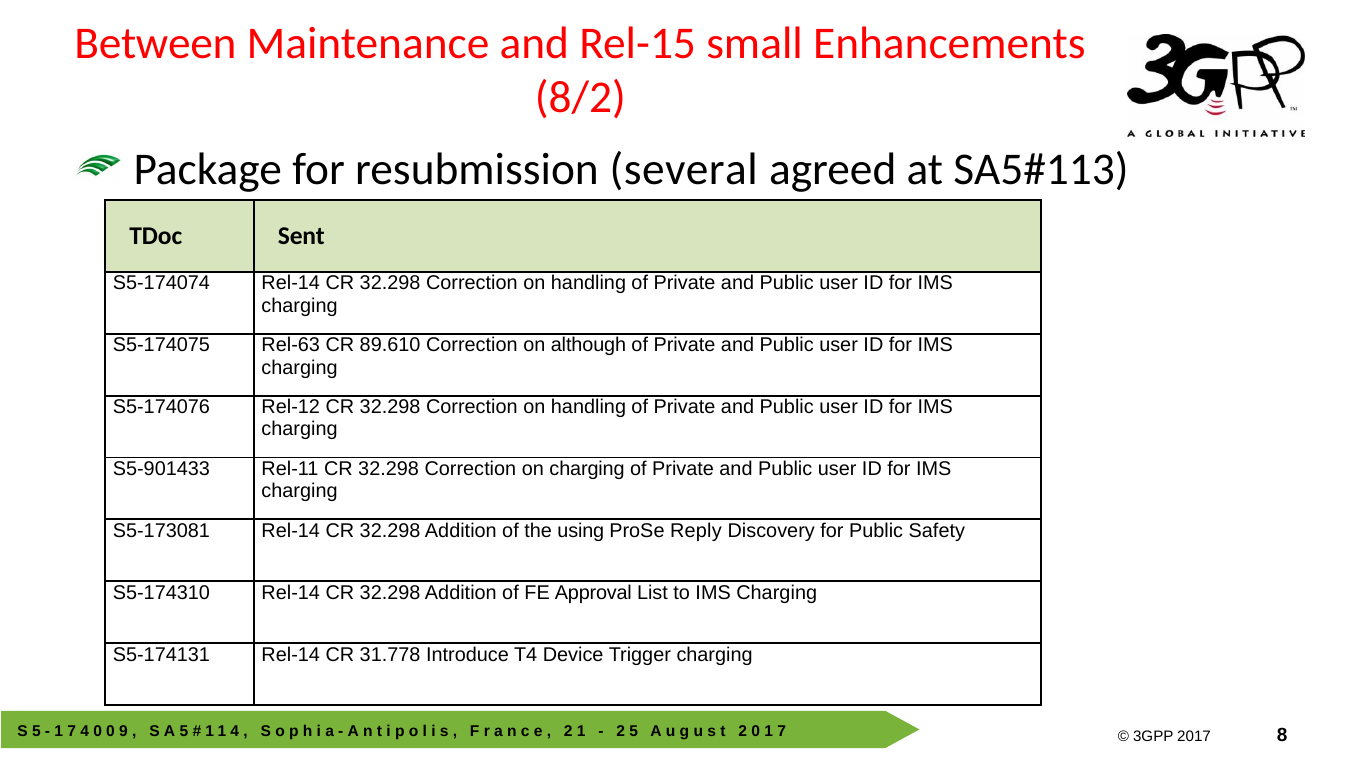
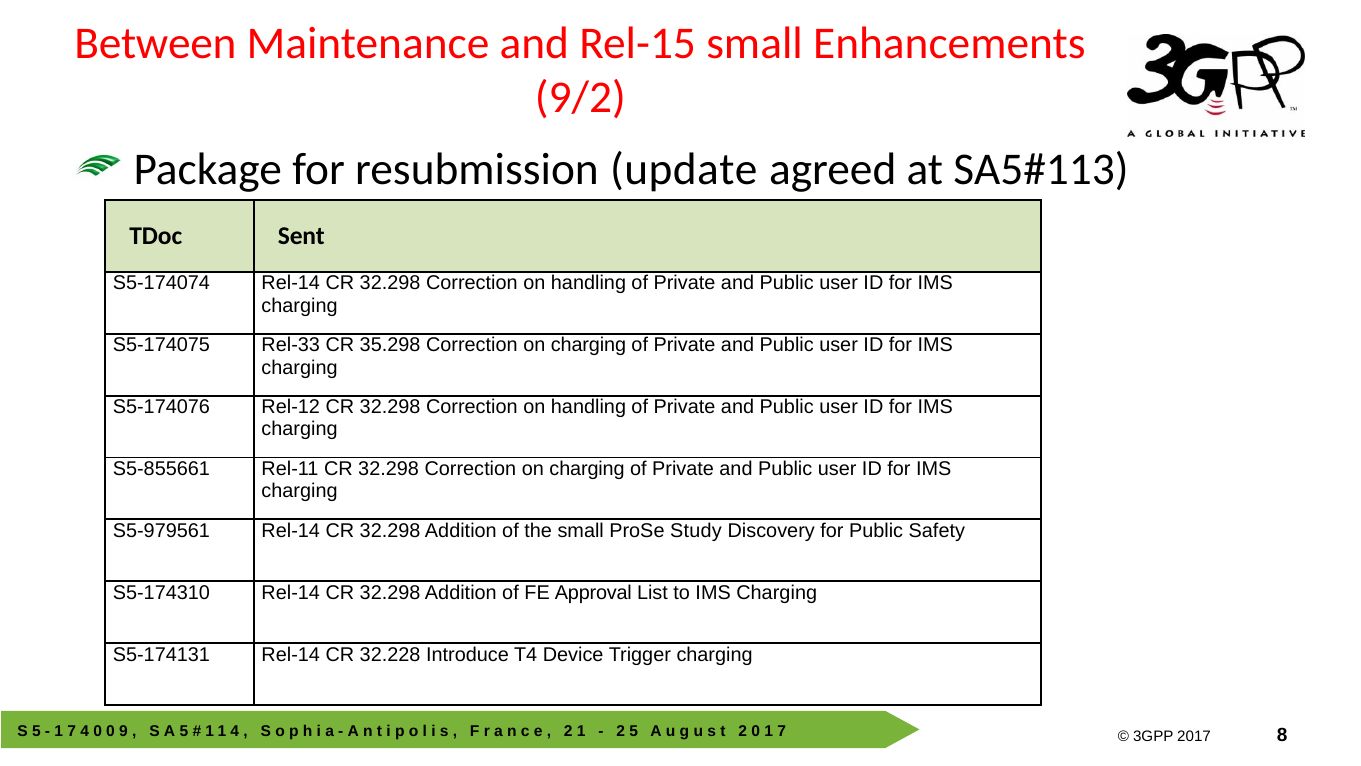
8/2: 8/2 -> 9/2
several: several -> update
Rel-63: Rel-63 -> Rel-33
89.610: 89.610 -> 35.298
although at (588, 345): although -> charging
S5-901433: S5-901433 -> S5-855661
S5-173081: S5-173081 -> S5-979561
the using: using -> small
Reply: Reply -> Study
31.778: 31.778 -> 32.228
